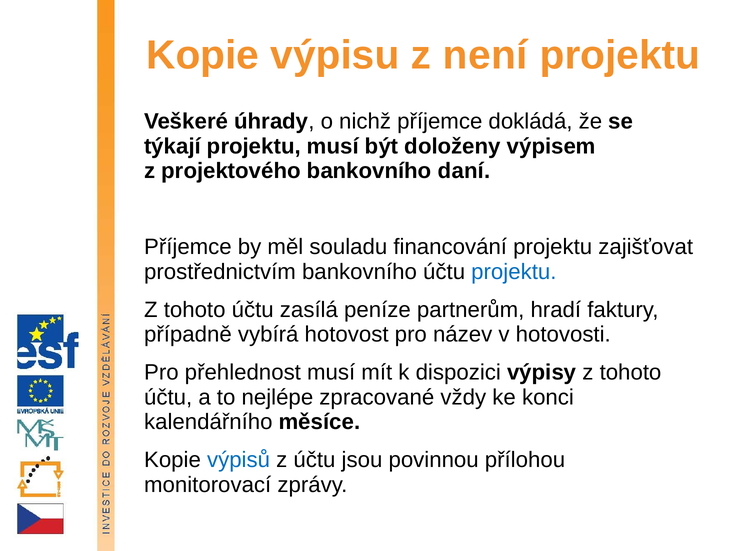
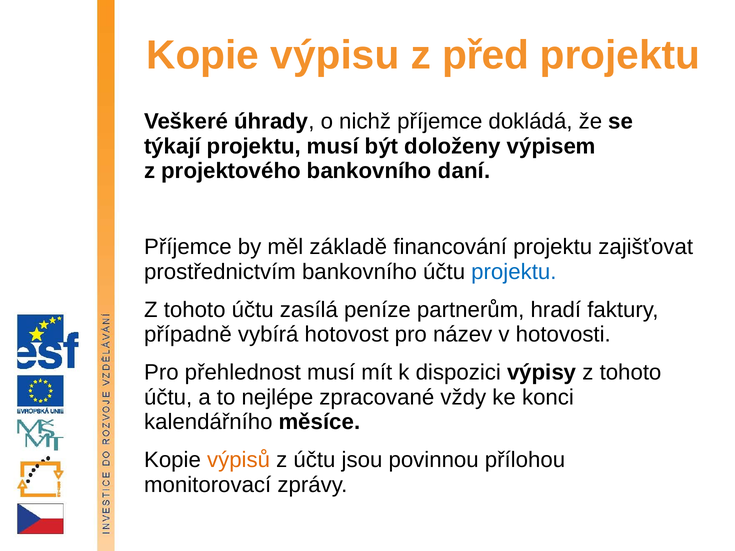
není: není -> před
souladu: souladu -> základě
výpisů colour: blue -> orange
